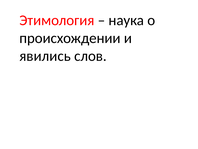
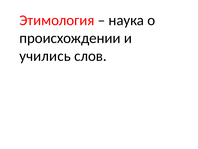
явились: явились -> учились
